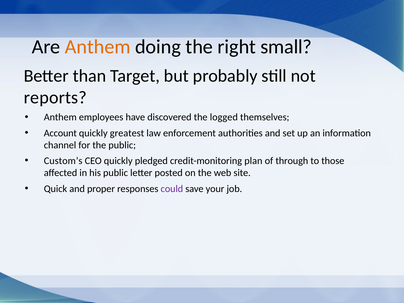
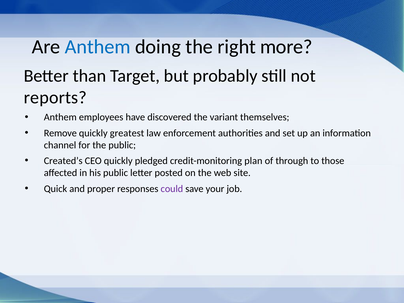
Anthem at (98, 47) colour: orange -> blue
small: small -> more
logged: logged -> variant
Account: Account -> Remove
Custom’s: Custom’s -> Created’s
